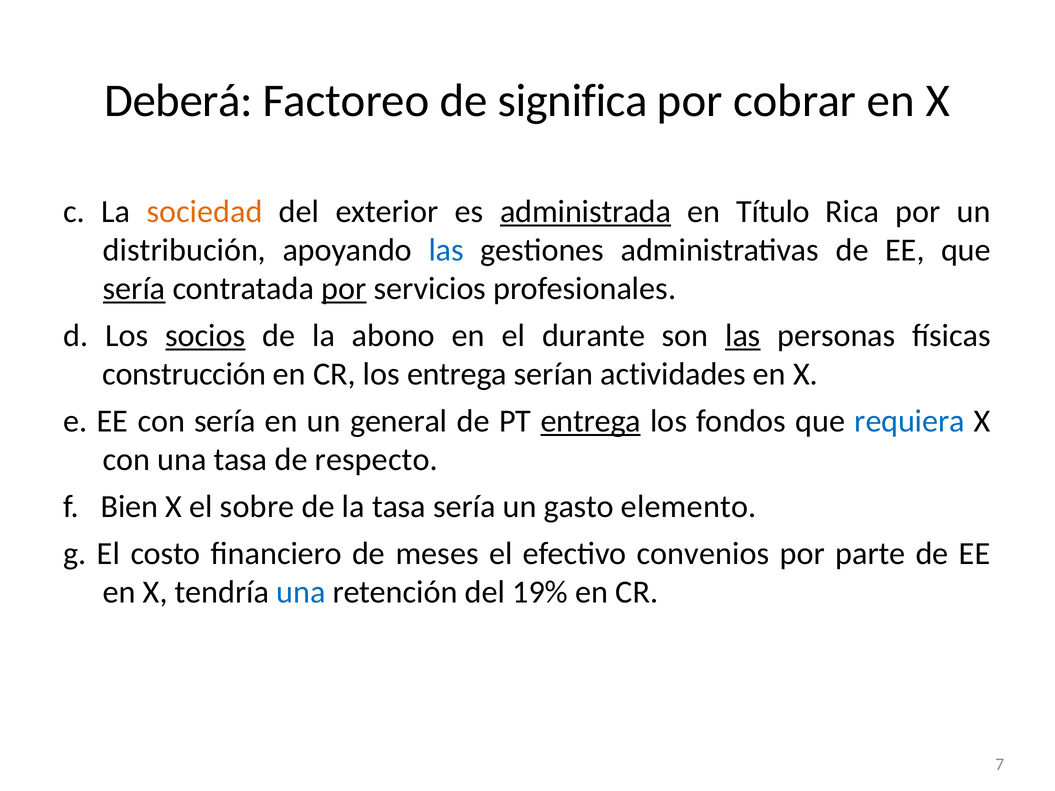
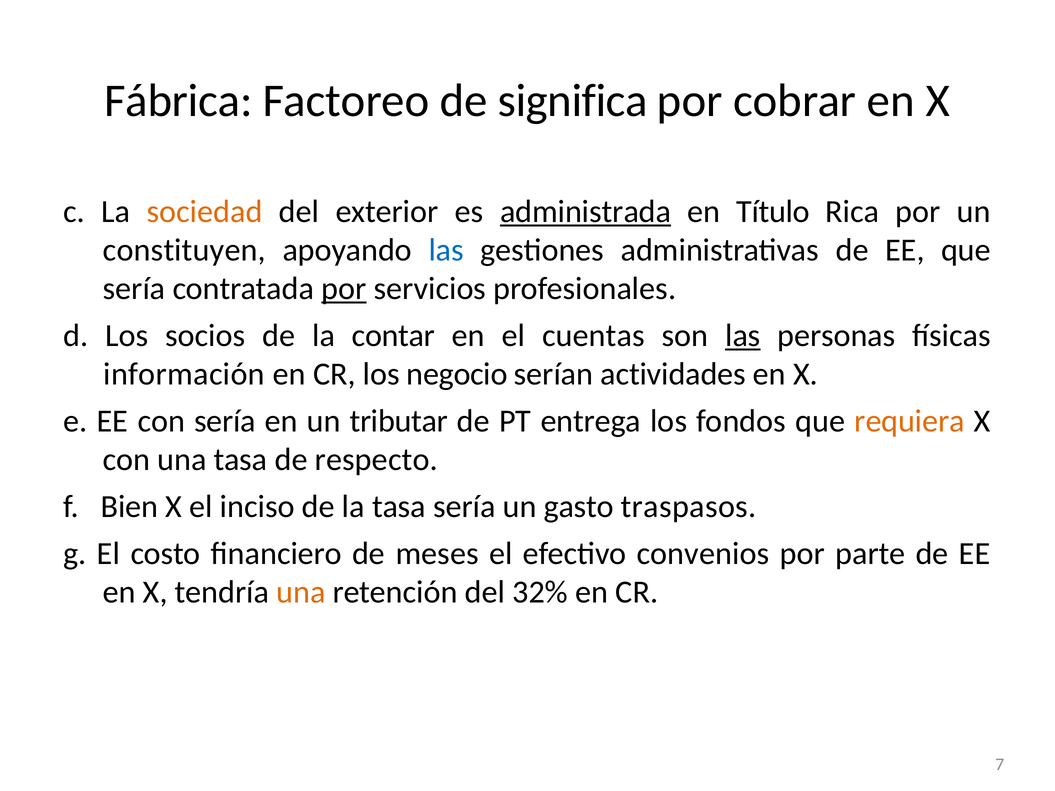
Deberá: Deberá -> Fábrica
distribución: distribución -> constituyen
sería at (134, 289) underline: present -> none
socios underline: present -> none
abono: abono -> contar
durante: durante -> cuentas
construcción: construcción -> información
los entrega: entrega -> negocio
general: general -> tributar
entrega at (591, 421) underline: present -> none
requiera colour: blue -> orange
sobre: sobre -> inciso
elemento: elemento -> traspasos
una at (301, 592) colour: blue -> orange
19%: 19% -> 32%
